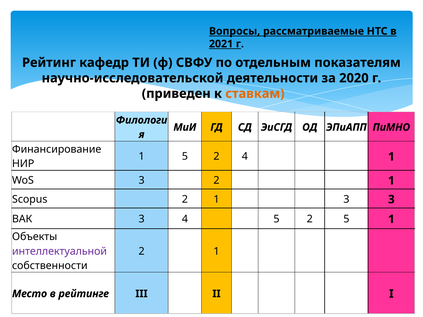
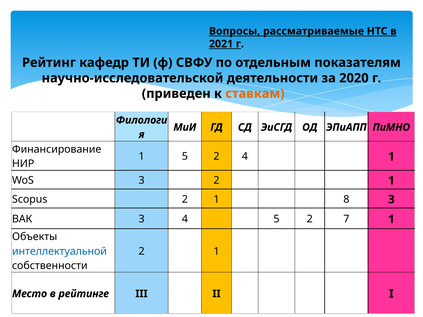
1 3: 3 -> 8
2 5: 5 -> 7
интеллектуальной colour: purple -> blue
